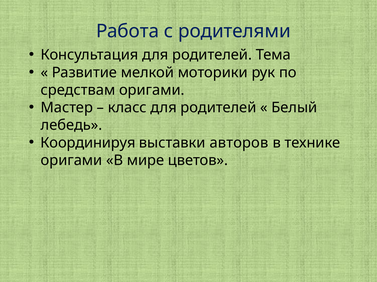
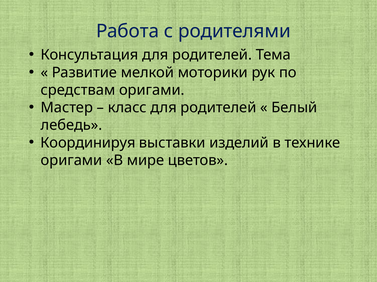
авторов: авторов -> изделий
